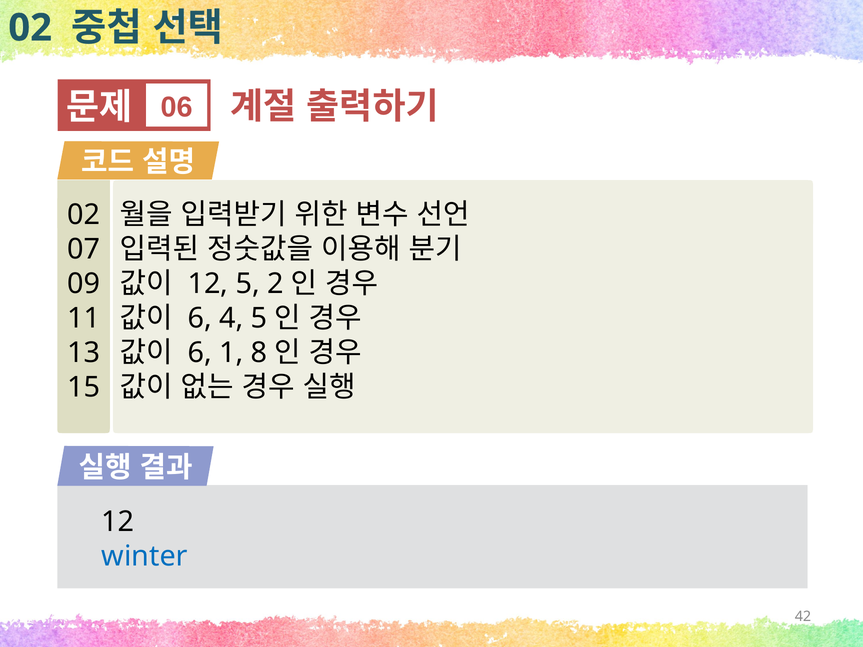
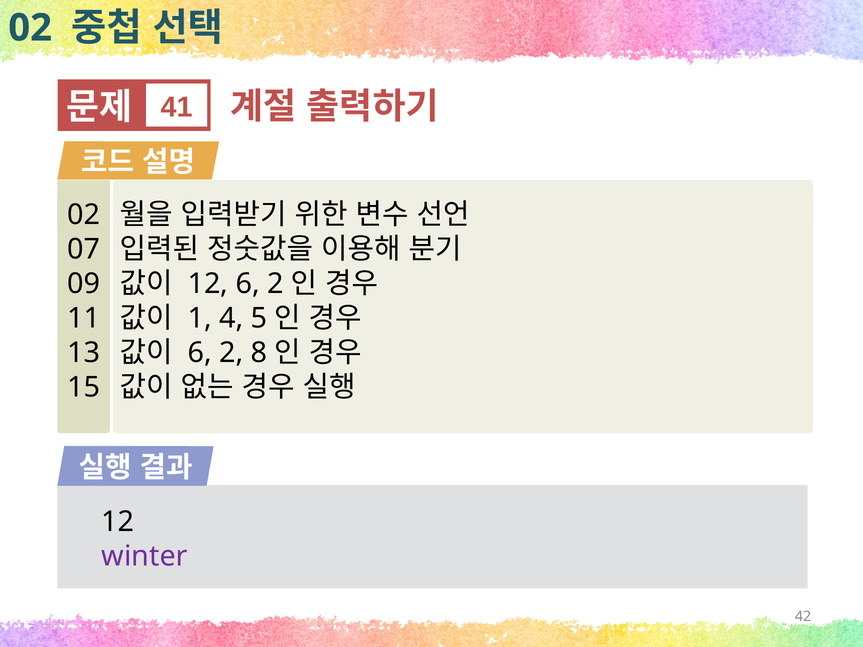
06: 06 -> 41
12 5: 5 -> 6
6 at (200, 318): 6 -> 1
1 at (231, 353): 1 -> 2
winter colour: blue -> purple
